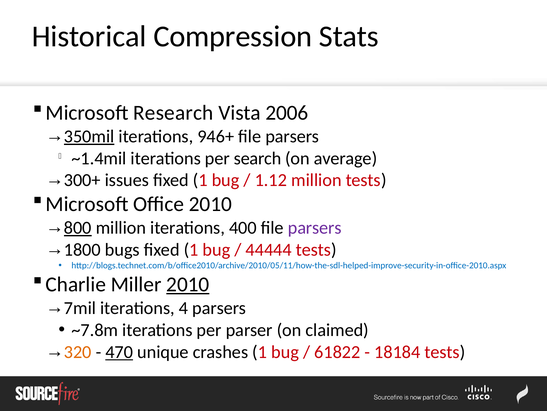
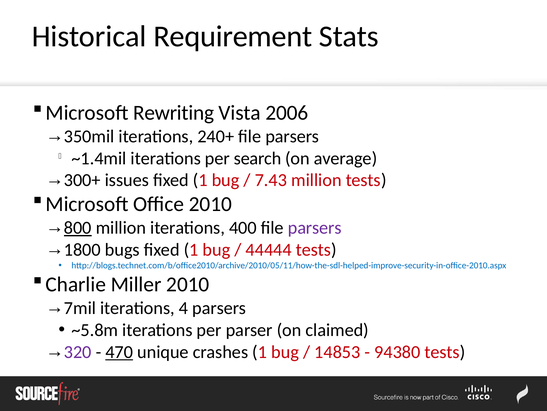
Compression: Compression -> Requirement
Research: Research -> Rewriting
350mil underline: present -> none
946+: 946+ -> 240+
1.12: 1.12 -> 7.43
2010 at (188, 284) underline: present -> none
~7.8m: ~7.8m -> ~5.8m
320 colour: orange -> purple
61822: 61822 -> 14853
18184: 18184 -> 94380
